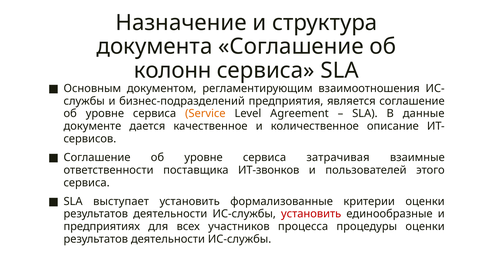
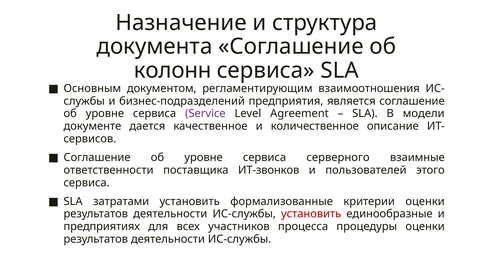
Service colour: orange -> purple
данные: данные -> модели
затрачивая: затрачивая -> серверного
выступает: выступает -> затратами
